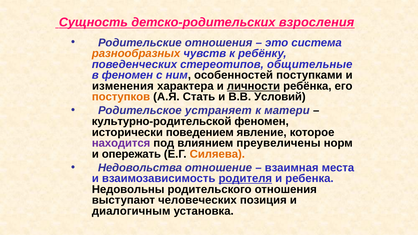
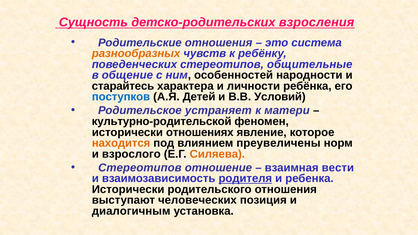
в феномен: феномен -> общение
поступками: поступками -> народности
изменения: изменения -> старайтесь
личности underline: present -> none
поступков colour: orange -> blue
Стать: Стать -> Детей
поведением: поведением -> отношениях
находится colour: purple -> orange
опережать: опережать -> взрослого
Недовольства at (140, 168): Недовольства -> Стереотипов
места: места -> вести
Недовольны at (128, 189): Недовольны -> Исторически
